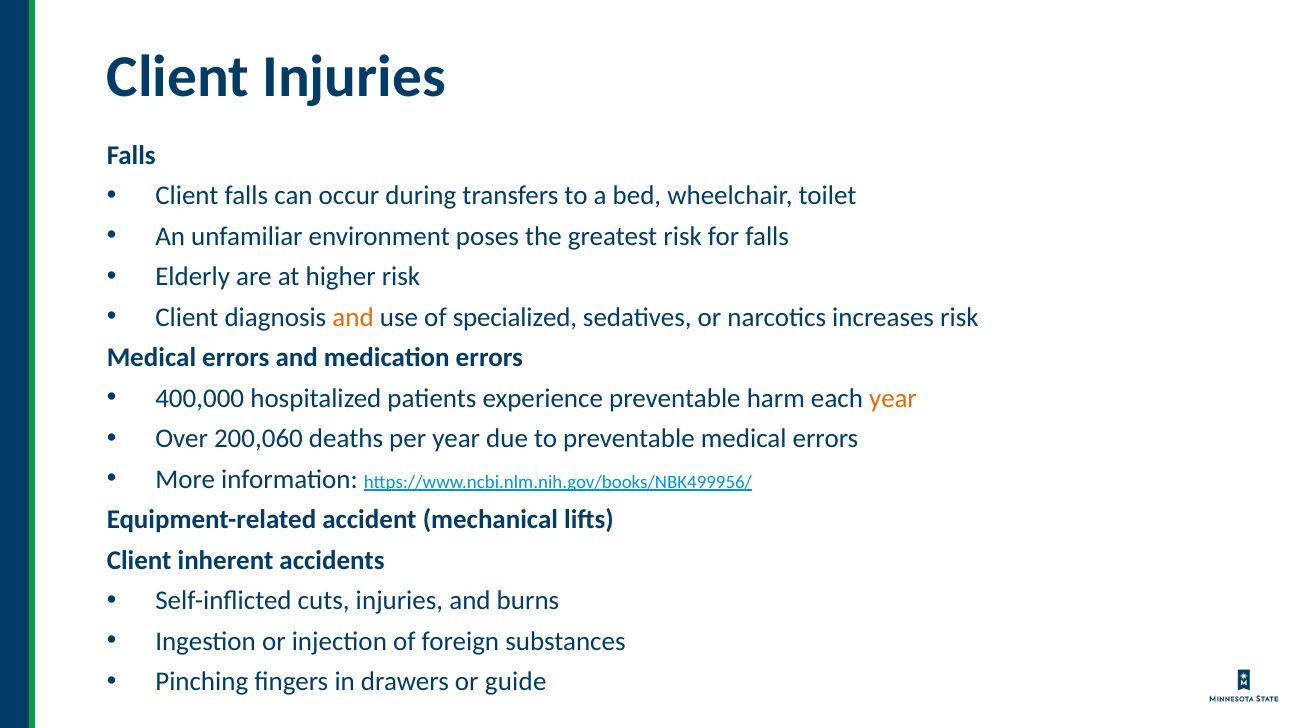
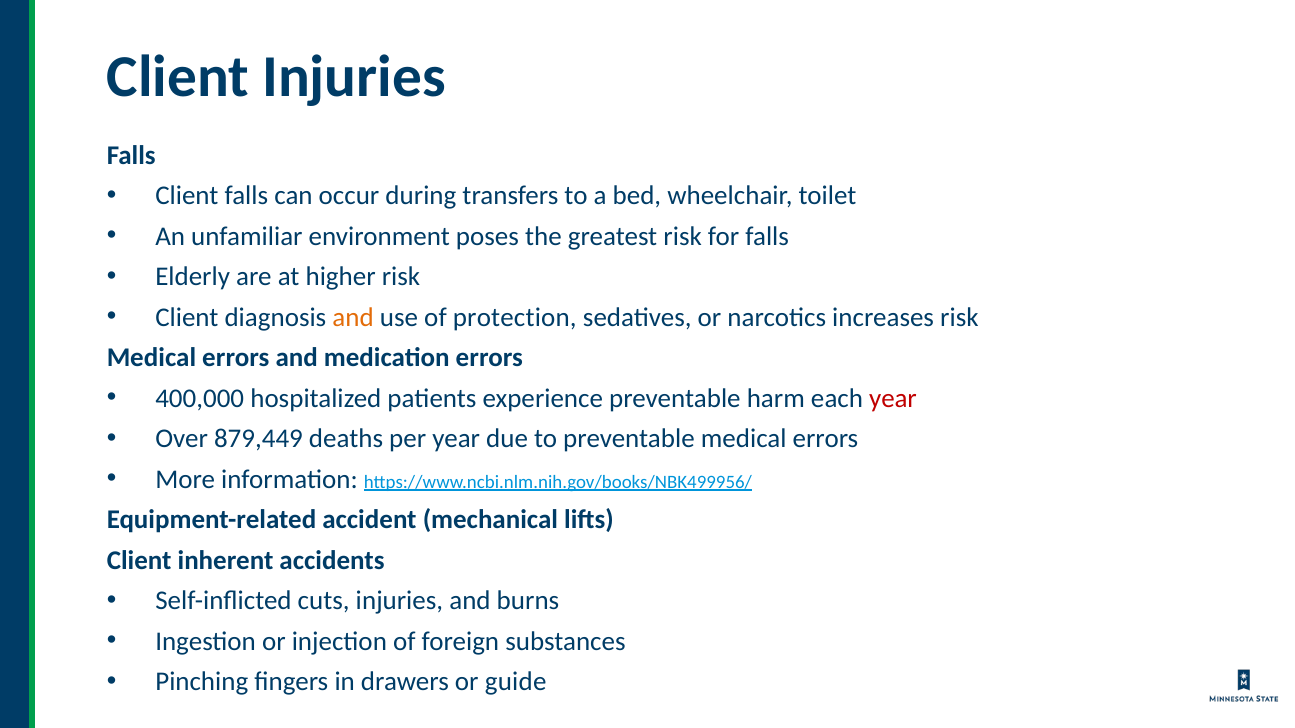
specialized: specialized -> protection
year at (893, 399) colour: orange -> red
200,060: 200,060 -> 879,449
